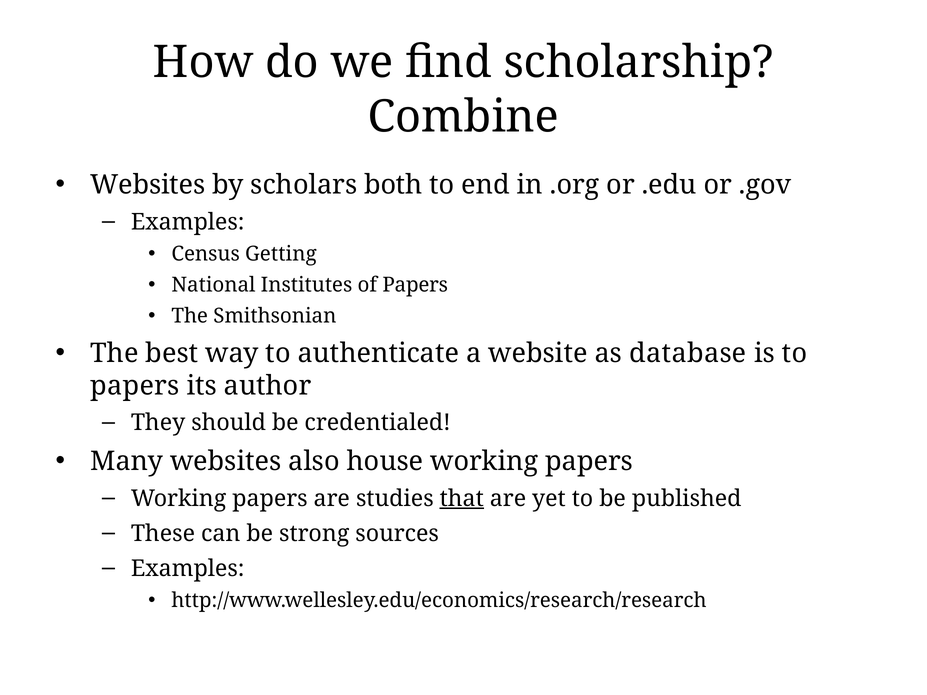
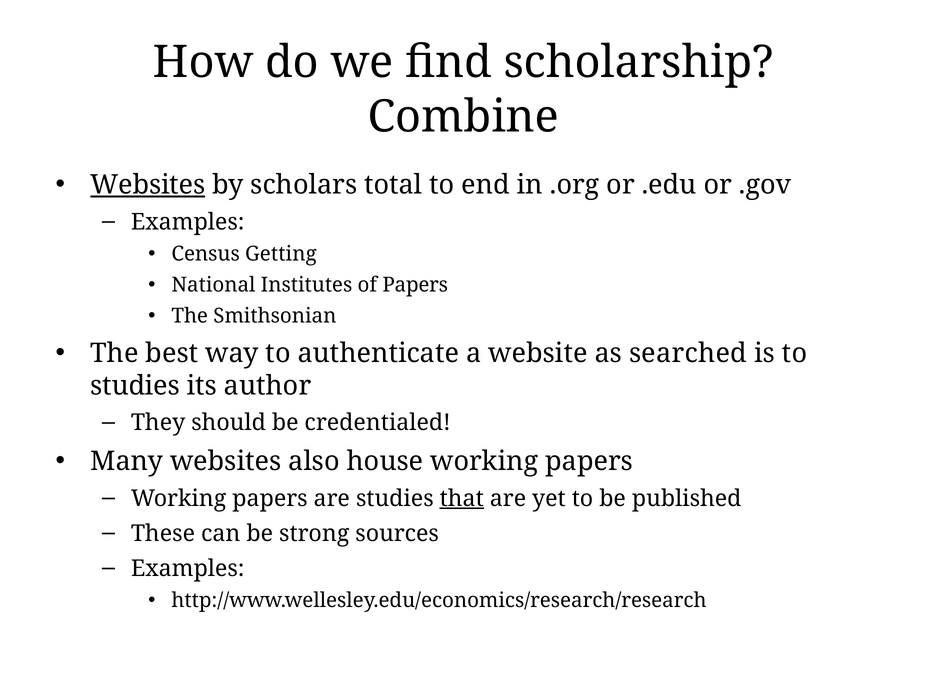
Websites at (148, 185) underline: none -> present
both: both -> total
database: database -> searched
papers at (135, 386): papers -> studies
